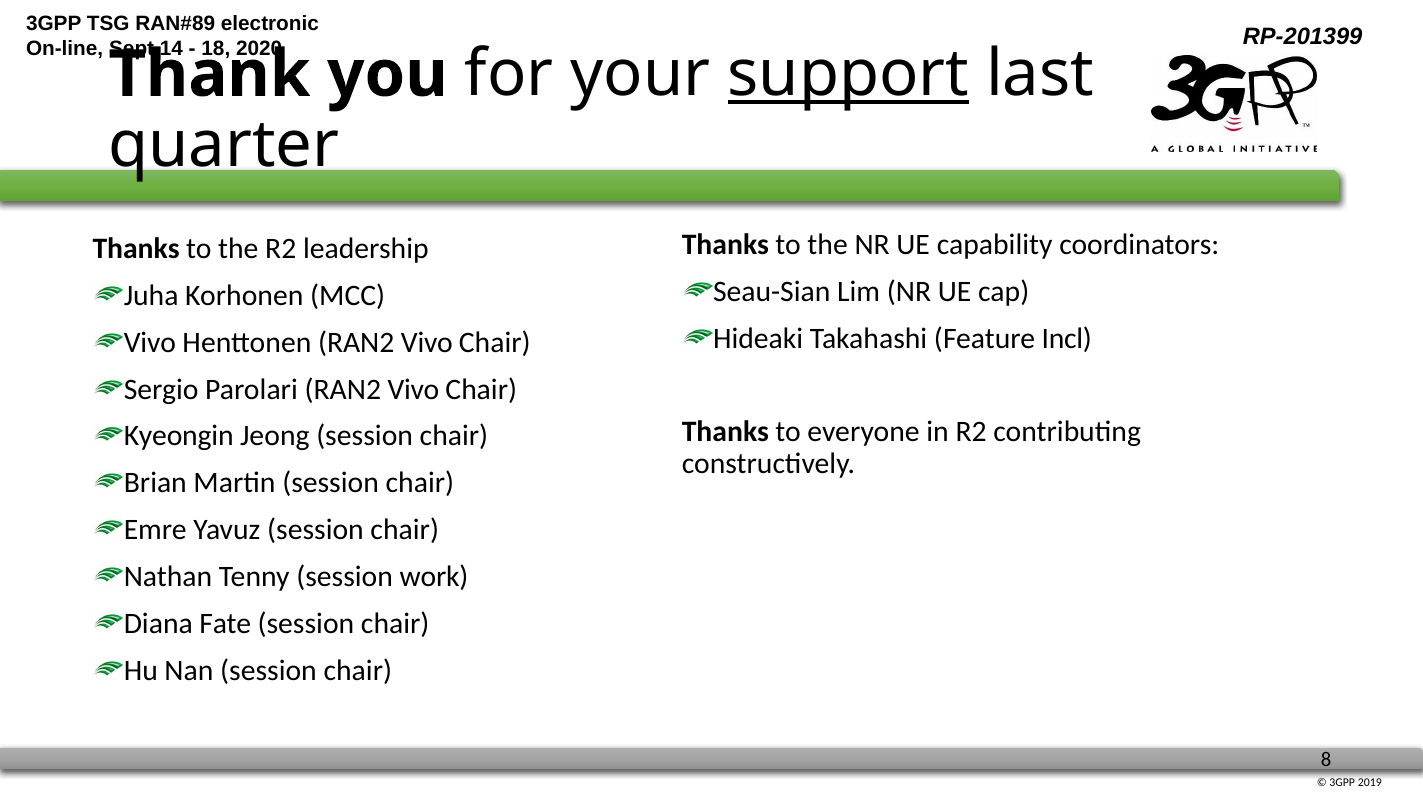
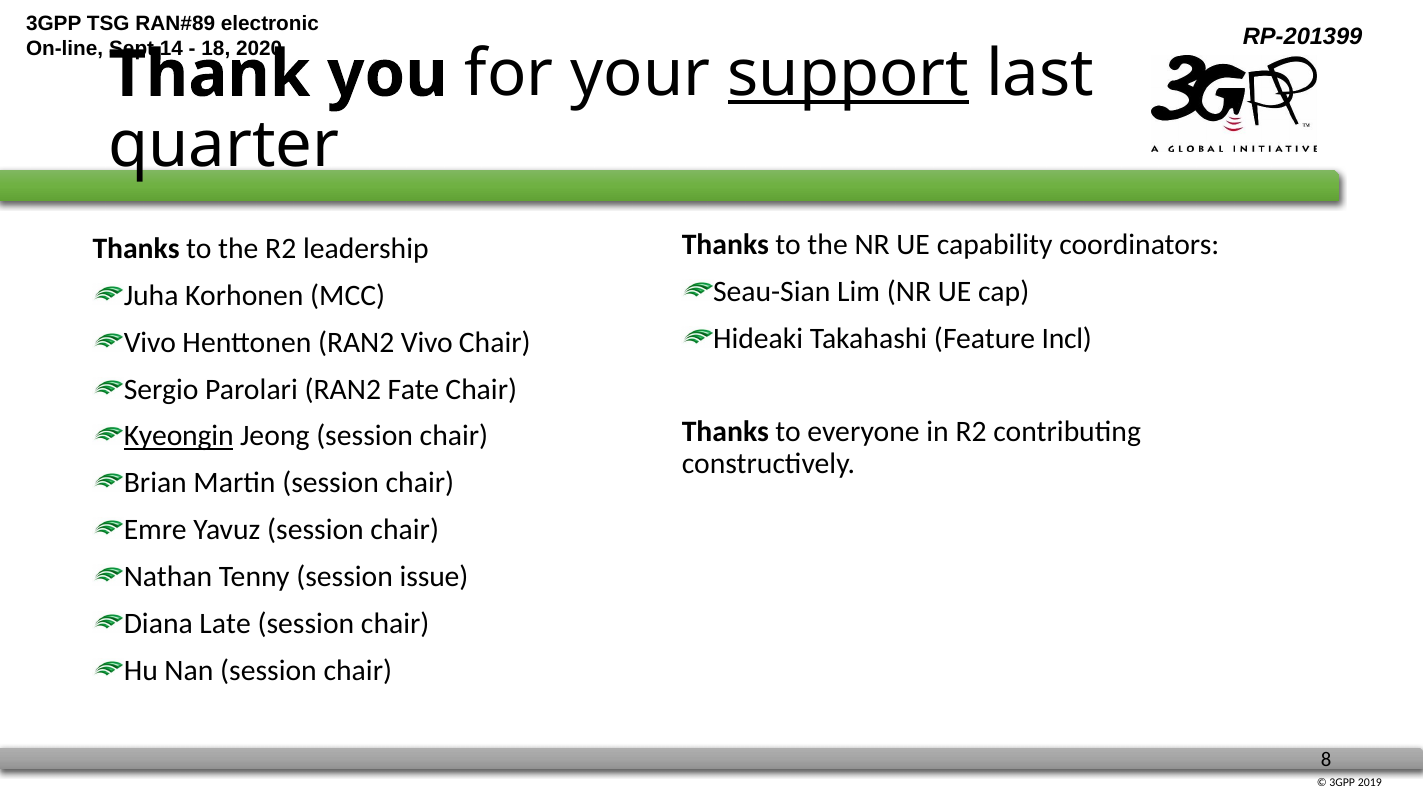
Parolari RAN2 Vivo: Vivo -> Fate
Kyeongin underline: none -> present
work: work -> issue
Fate: Fate -> Late
